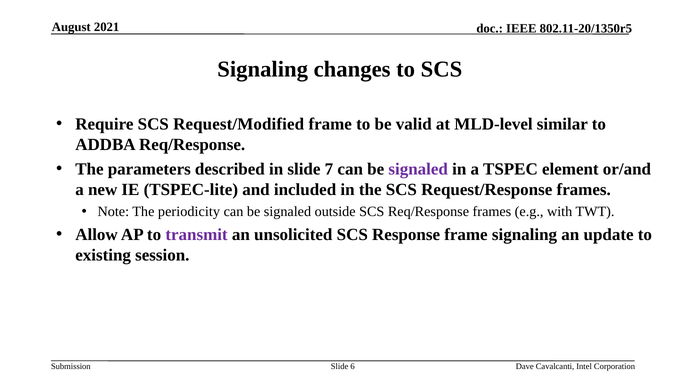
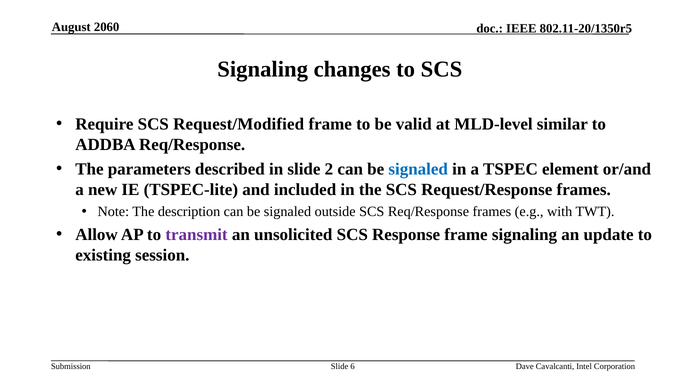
2021: 2021 -> 2060
7: 7 -> 2
signaled at (418, 170) colour: purple -> blue
periodicity: periodicity -> description
